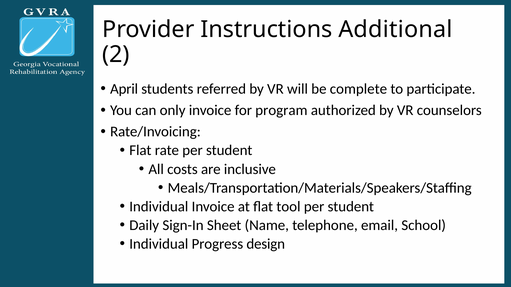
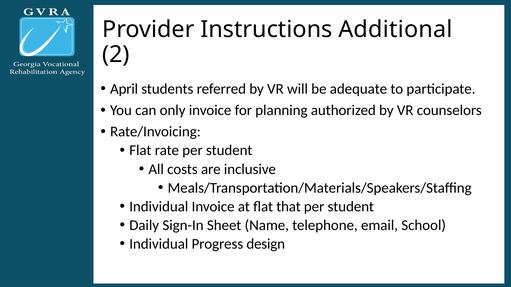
complete: complete -> adequate
program: program -> planning
tool: tool -> that
